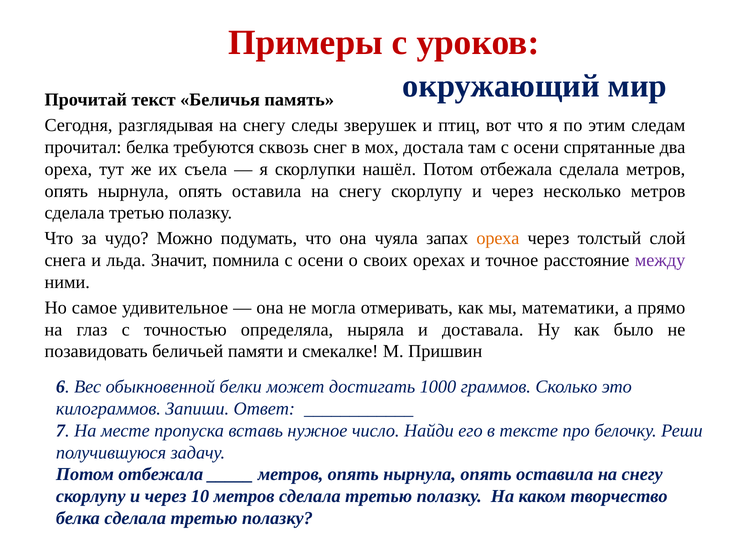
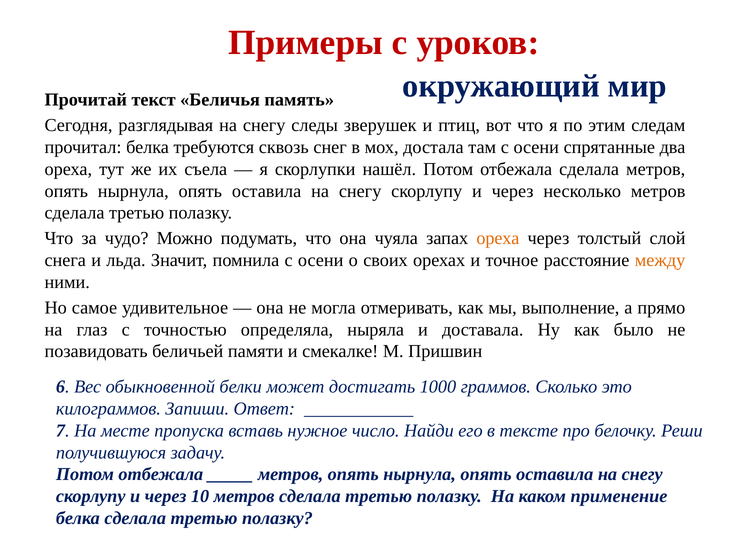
между colour: purple -> orange
математики: математики -> выполнение
творчество: творчество -> применение
